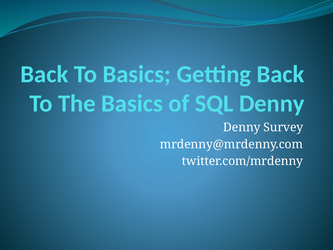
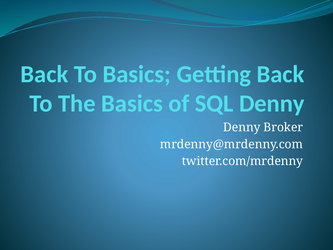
Survey: Survey -> Broker
